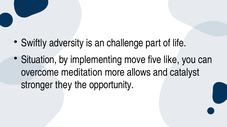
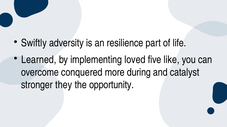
challenge: challenge -> resilience
Situation: Situation -> Learned
move: move -> loved
meditation: meditation -> conquered
allows: allows -> during
